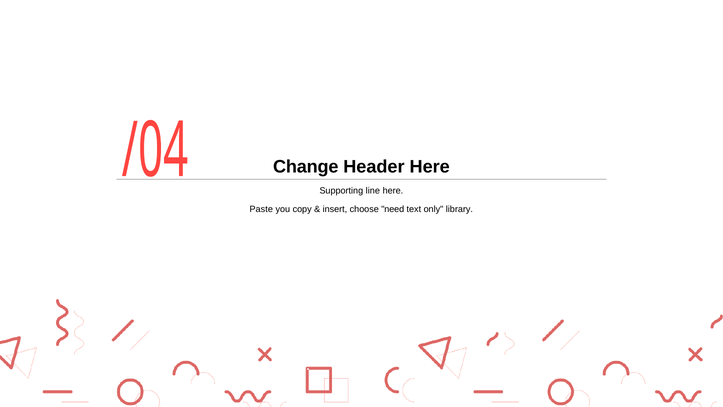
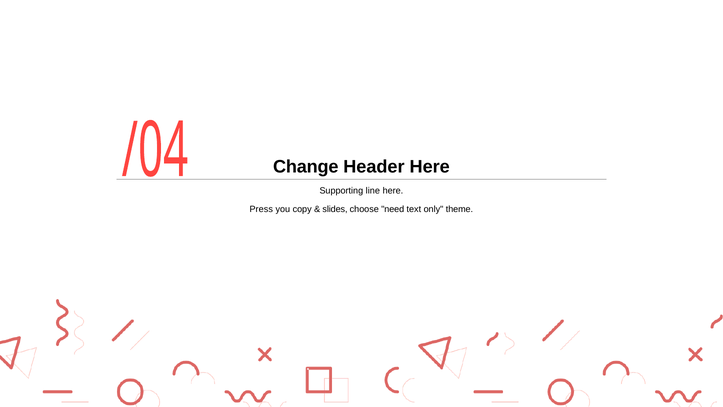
Paste: Paste -> Press
insert: insert -> slides
library: library -> theme
